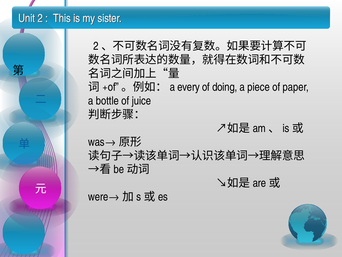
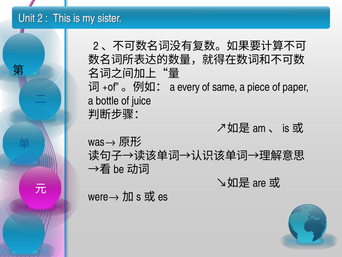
doing: doing -> same
